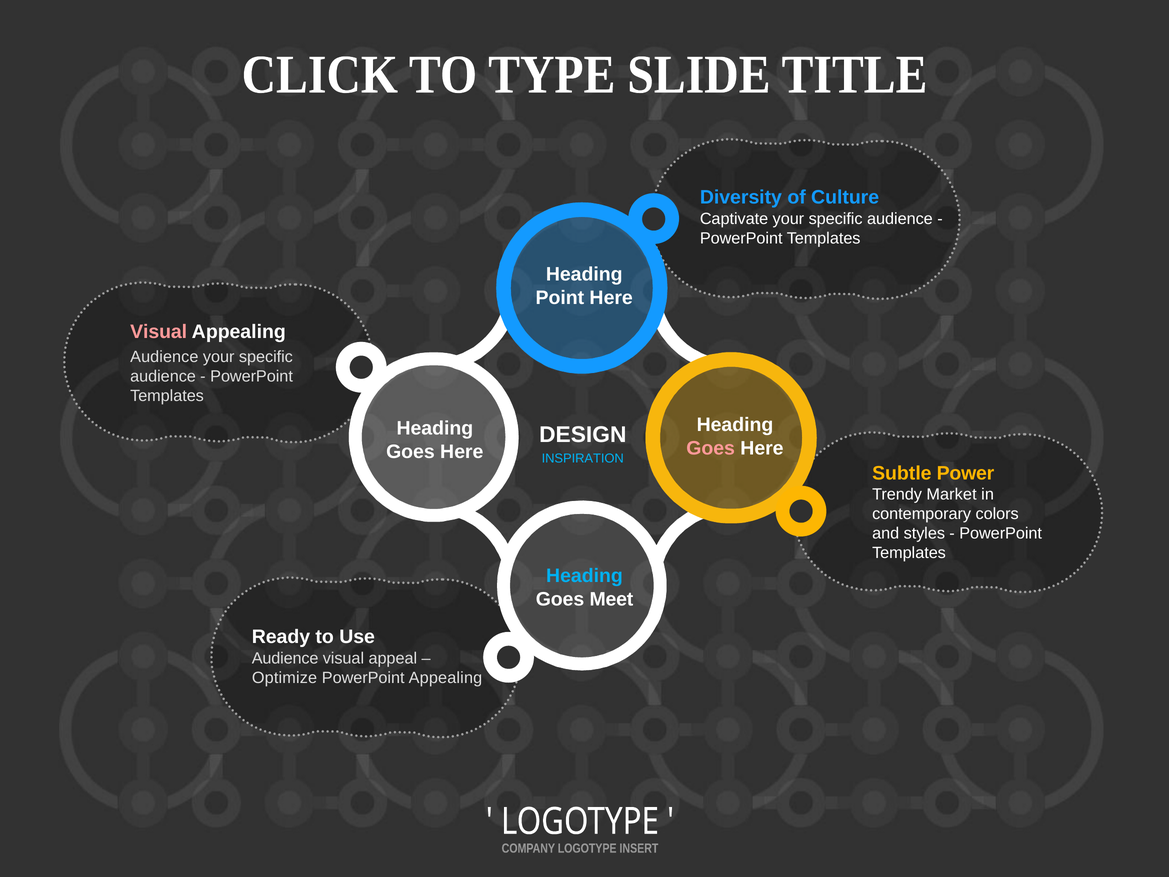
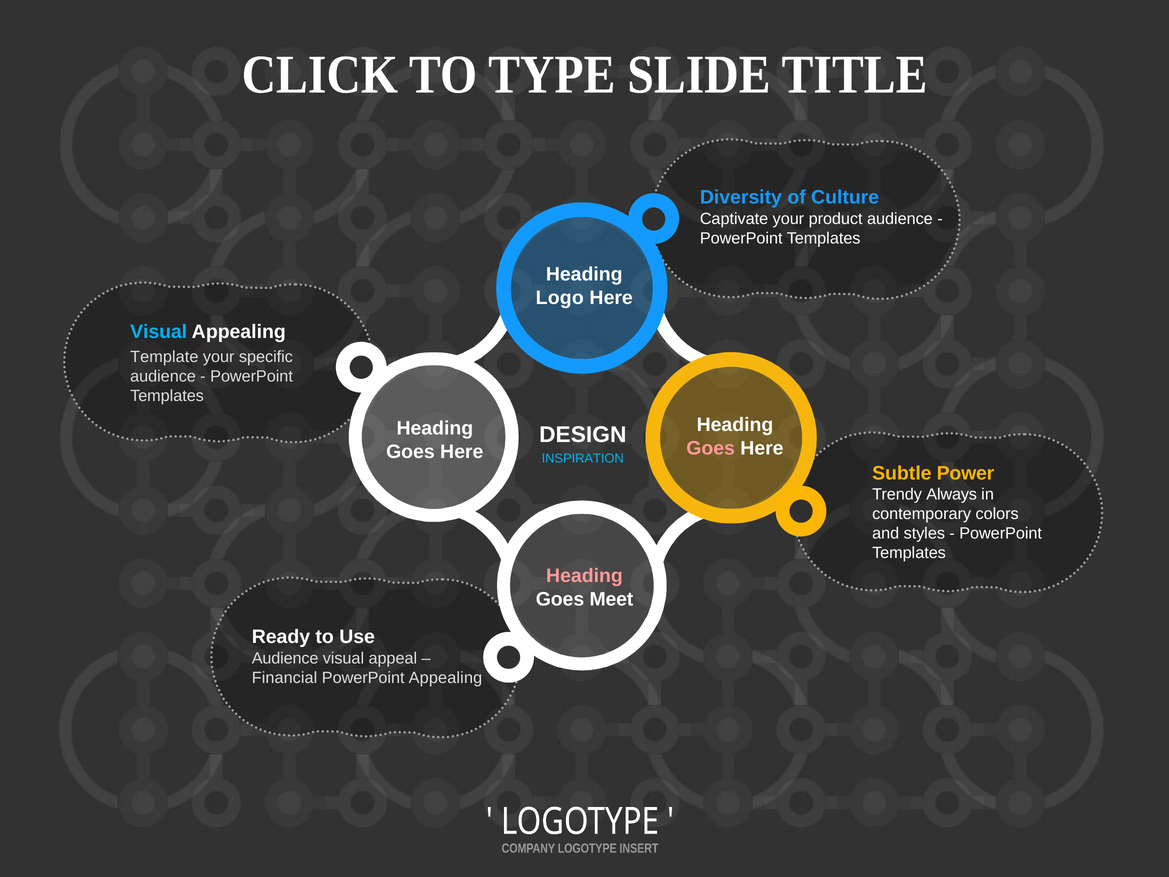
Captivate your specific: specific -> product
Point: Point -> Logo
Visual at (159, 332) colour: pink -> light blue
Audience at (164, 357): Audience -> Template
Market: Market -> Always
Heading at (584, 576) colour: light blue -> pink
Optimize: Optimize -> Financial
